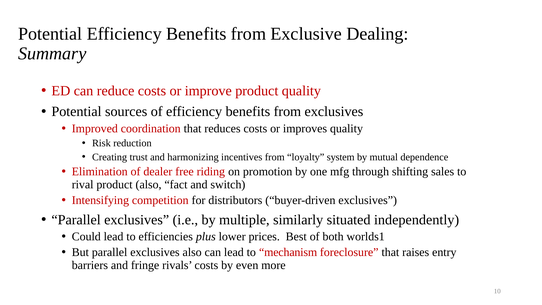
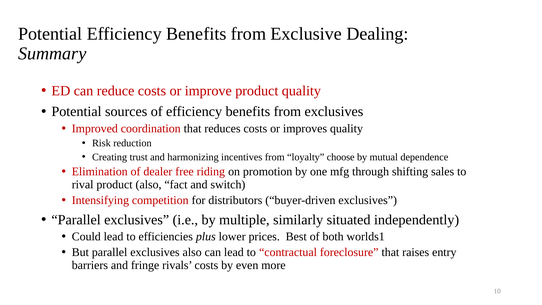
system: system -> choose
mechanism: mechanism -> contractual
